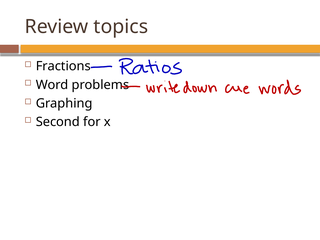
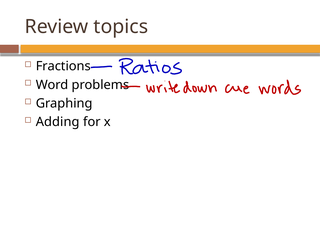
Second: Second -> Adding
